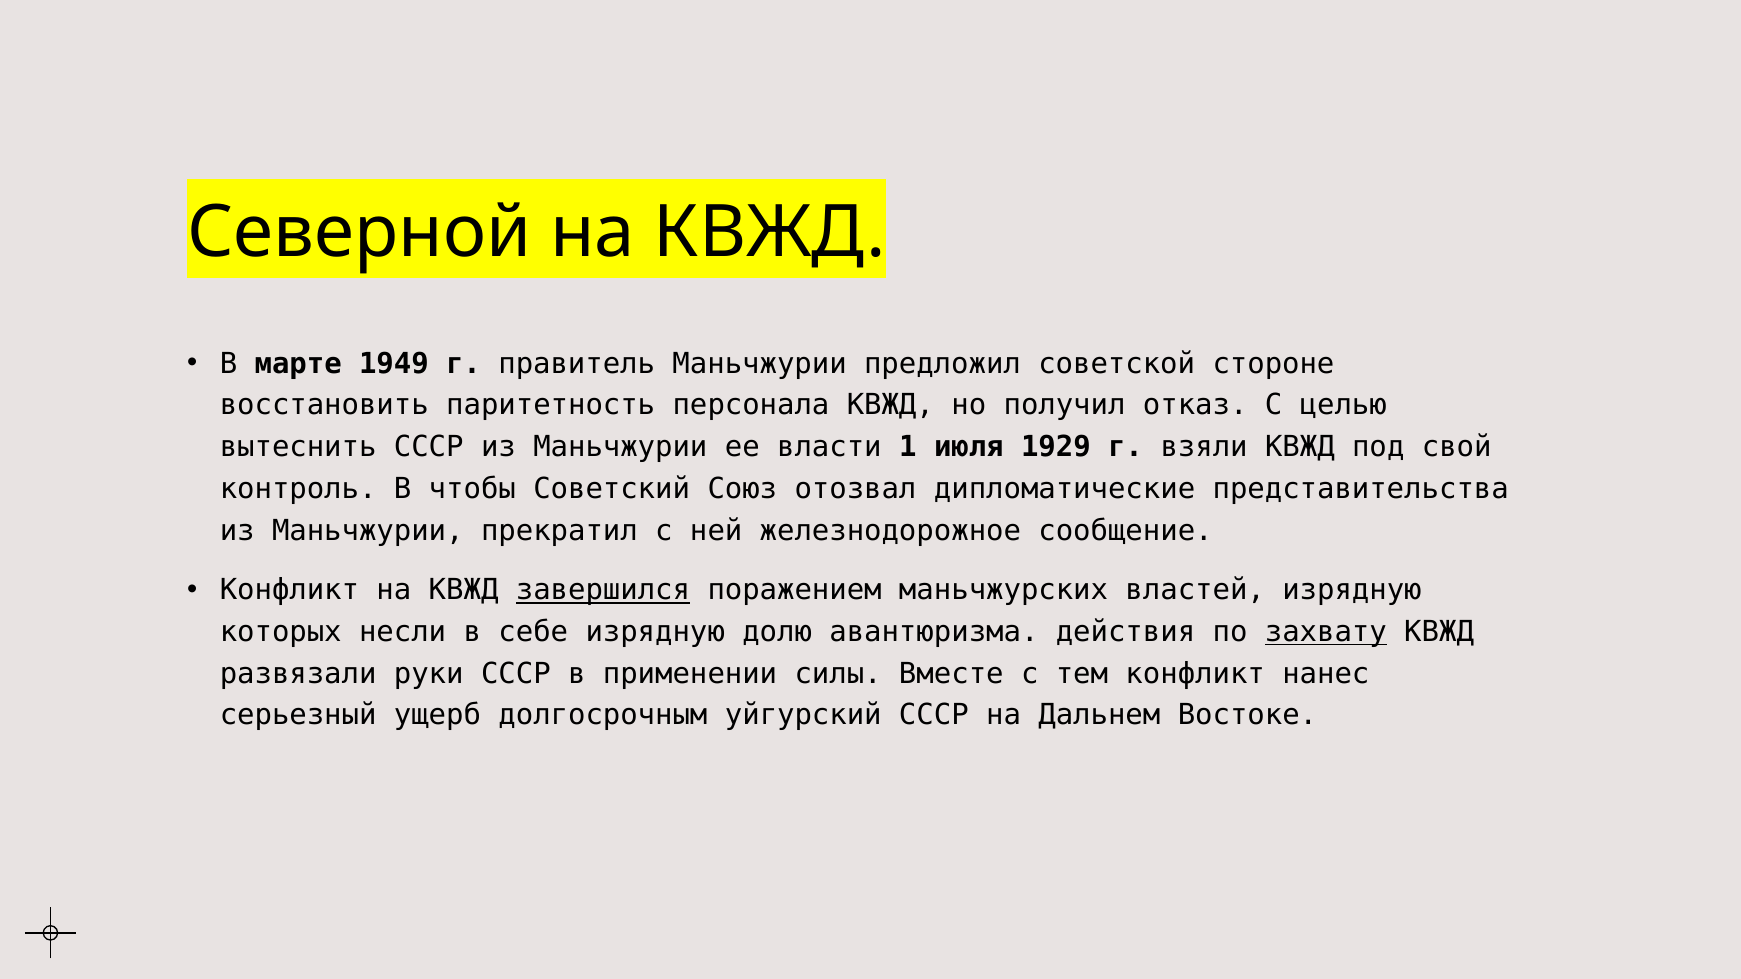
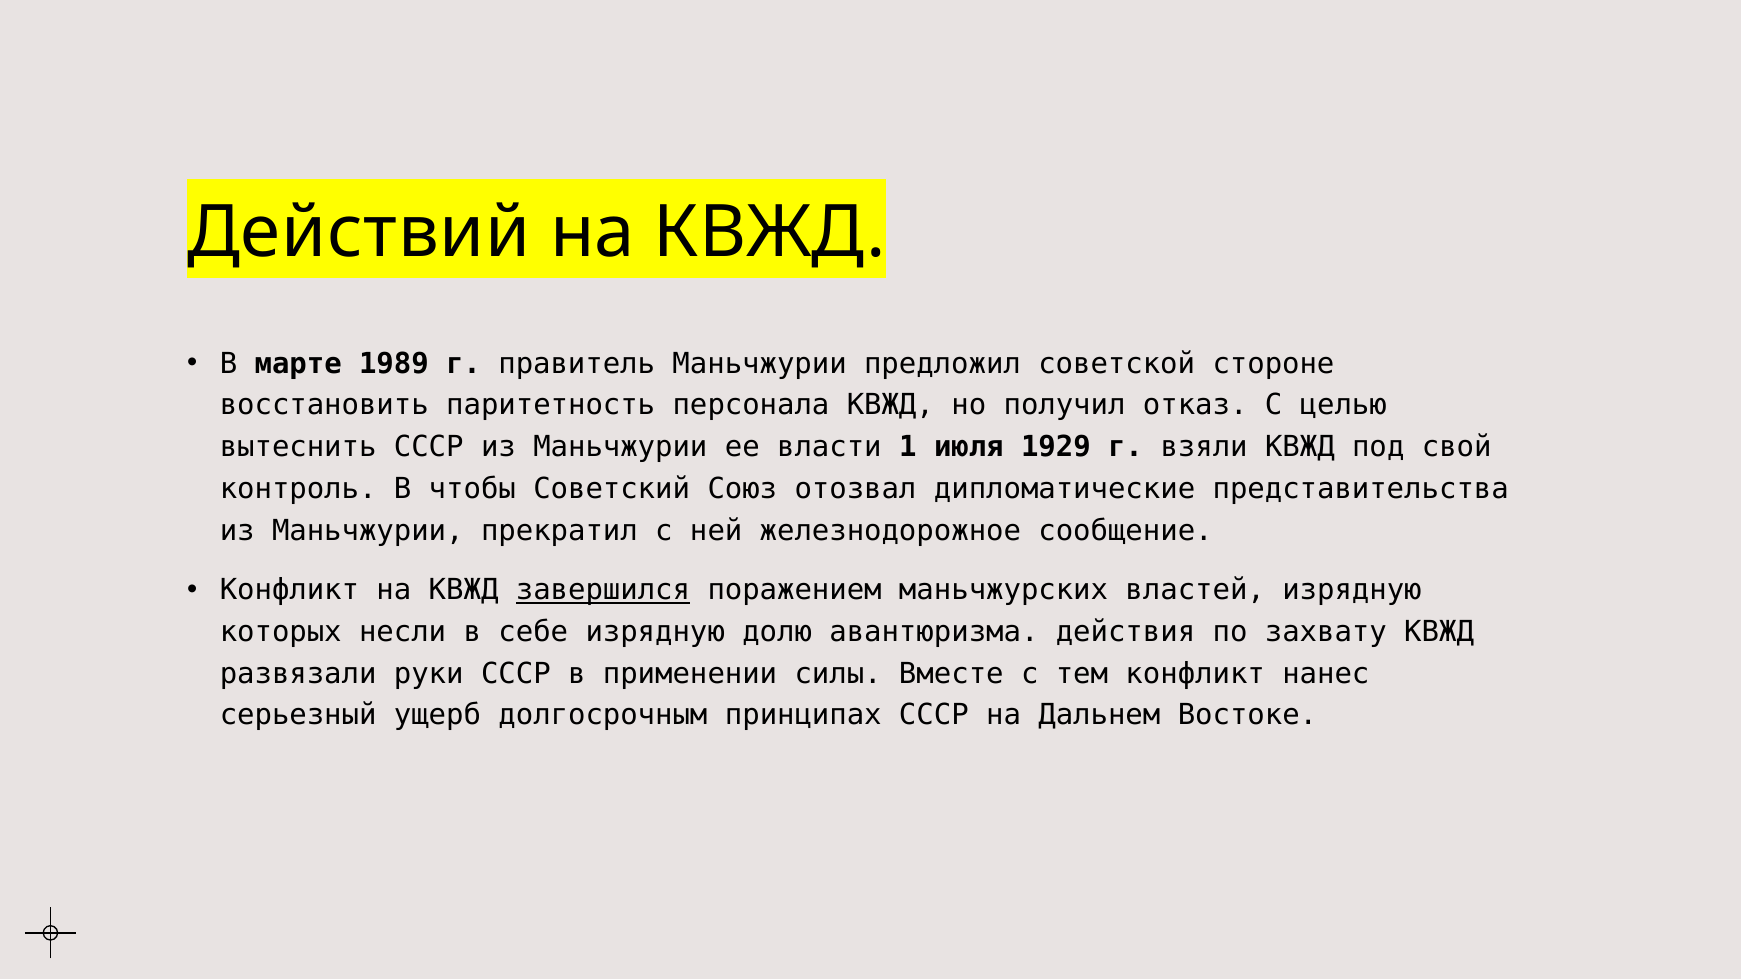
Северной: Северной -> Действий
1949: 1949 -> 1989
захвату underline: present -> none
уйгурский: уйгурский -> принципах
